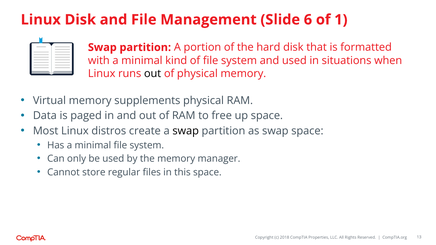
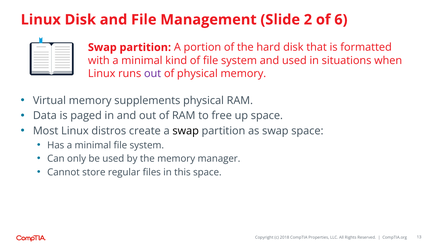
6: 6 -> 2
1: 1 -> 6
out at (153, 74) colour: black -> purple
